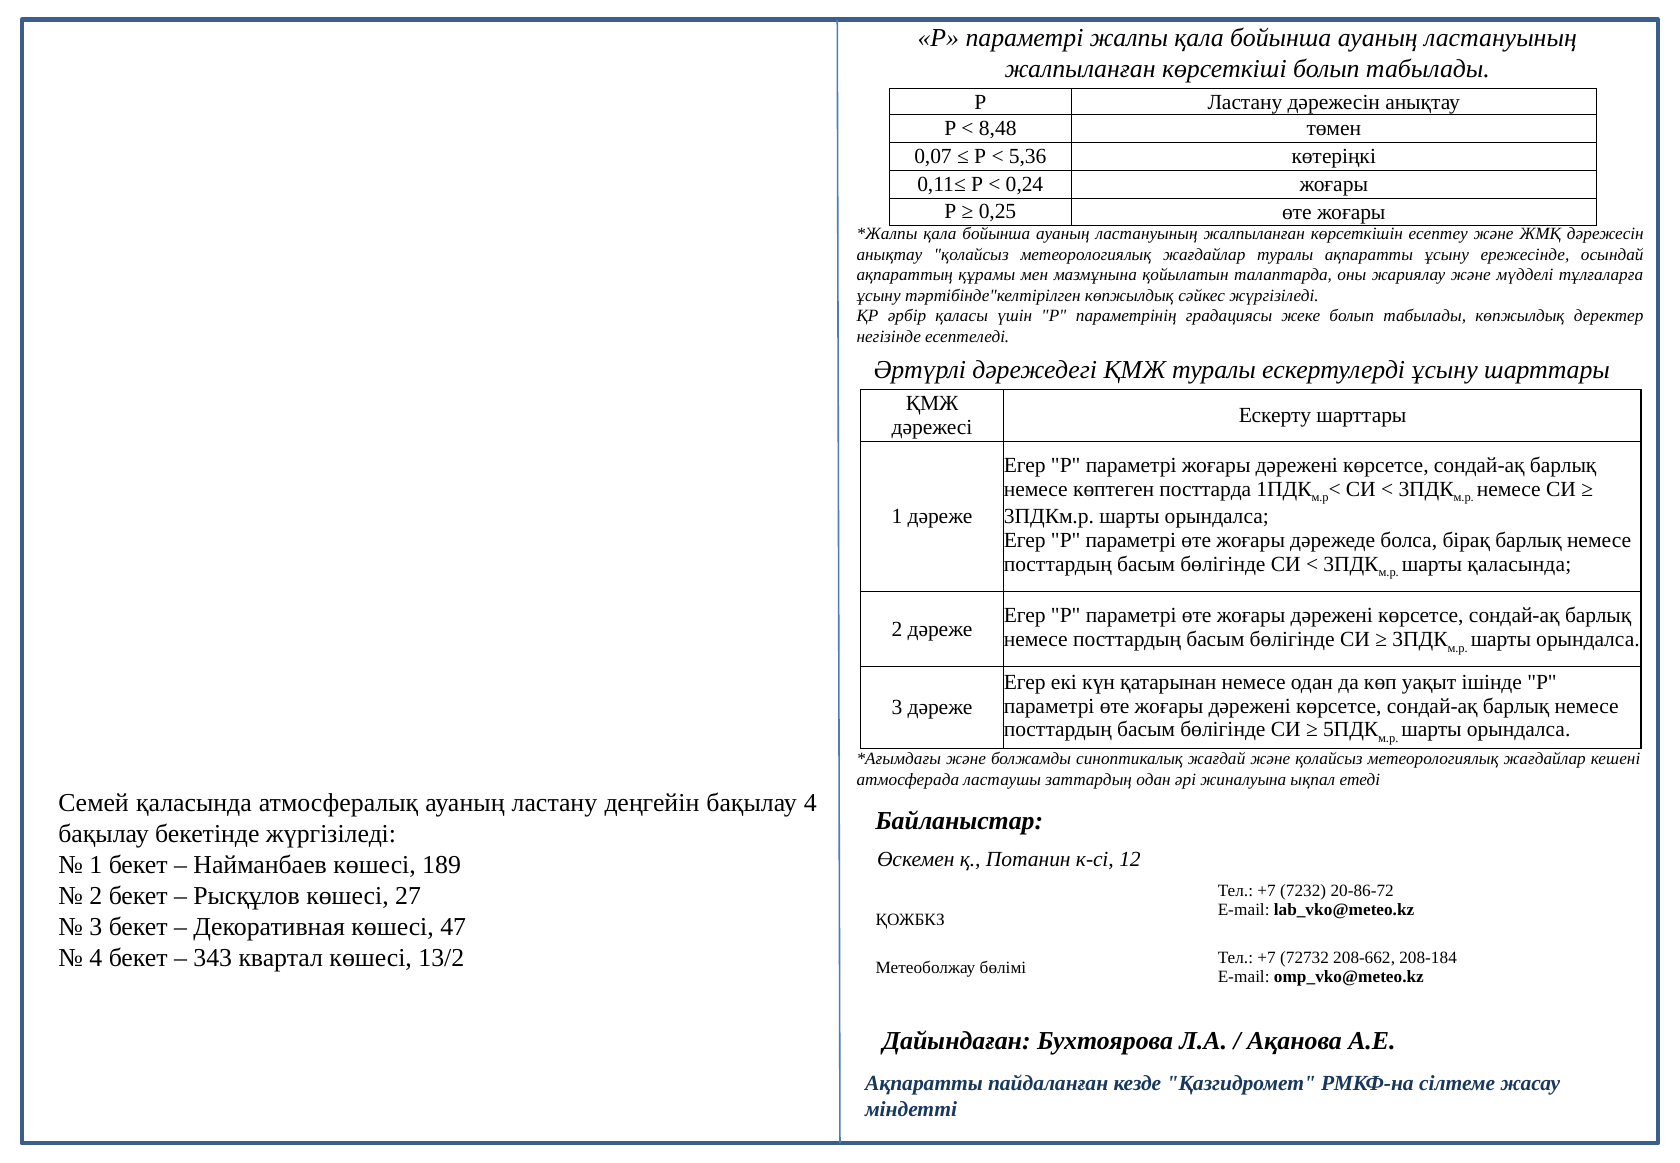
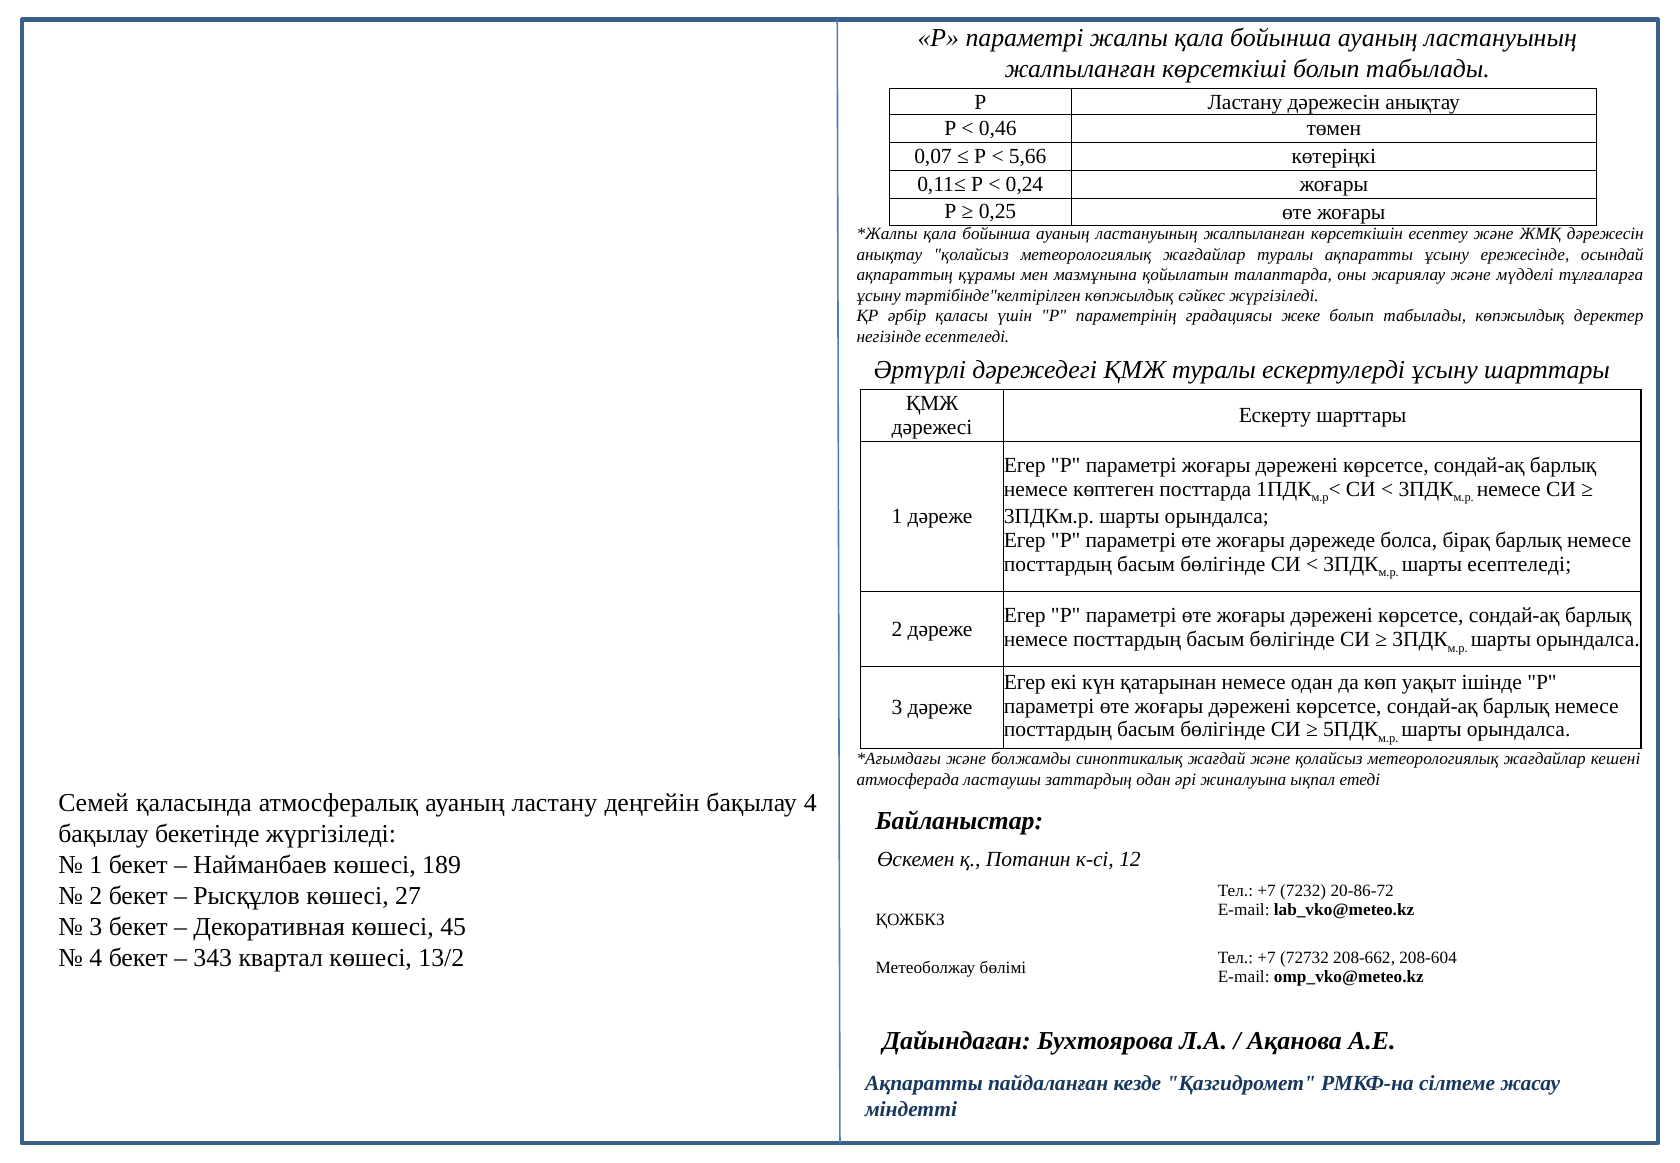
8,48: 8,48 -> 0,46
5,36: 5,36 -> 5,66
шарты қаласында: қаласында -> есептеледі
47: 47 -> 45
208-184: 208-184 -> 208-604
